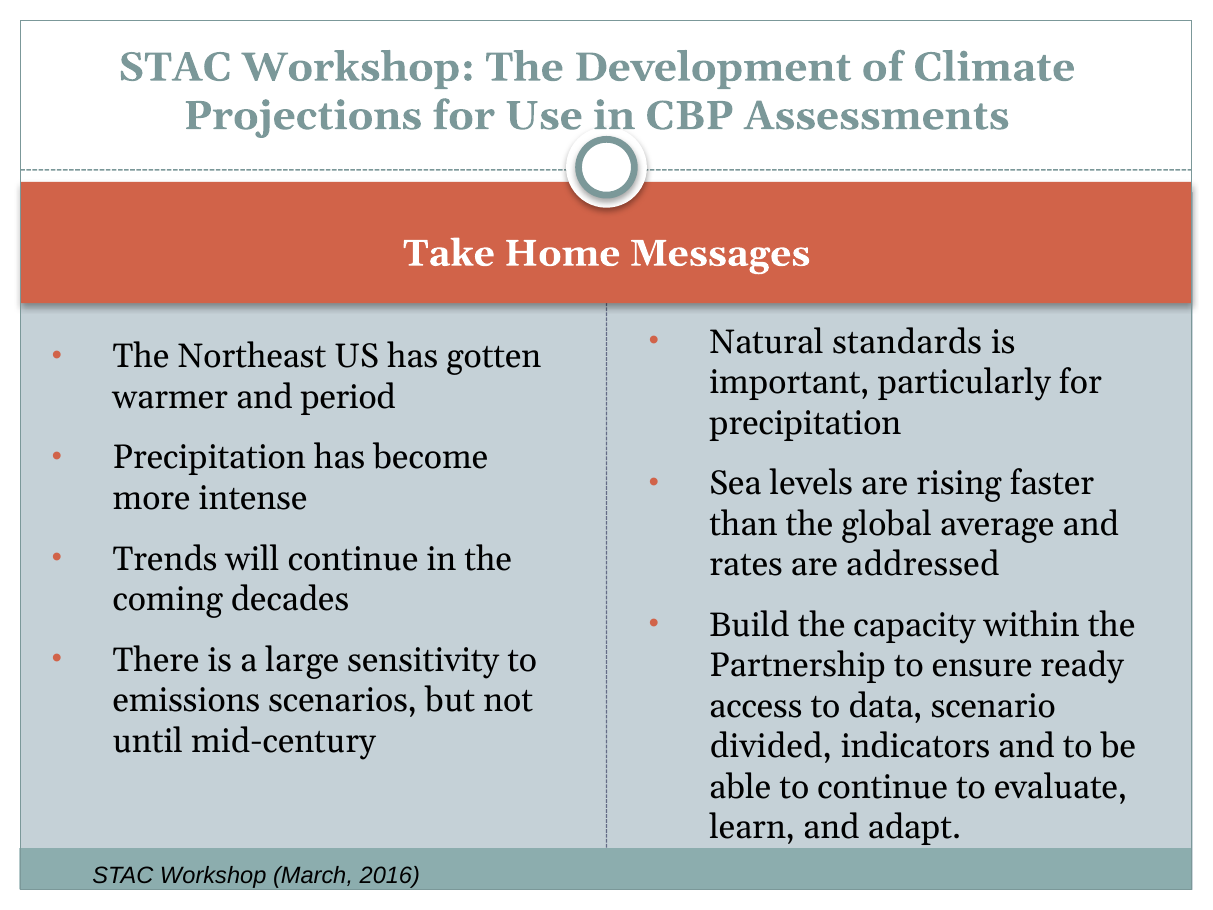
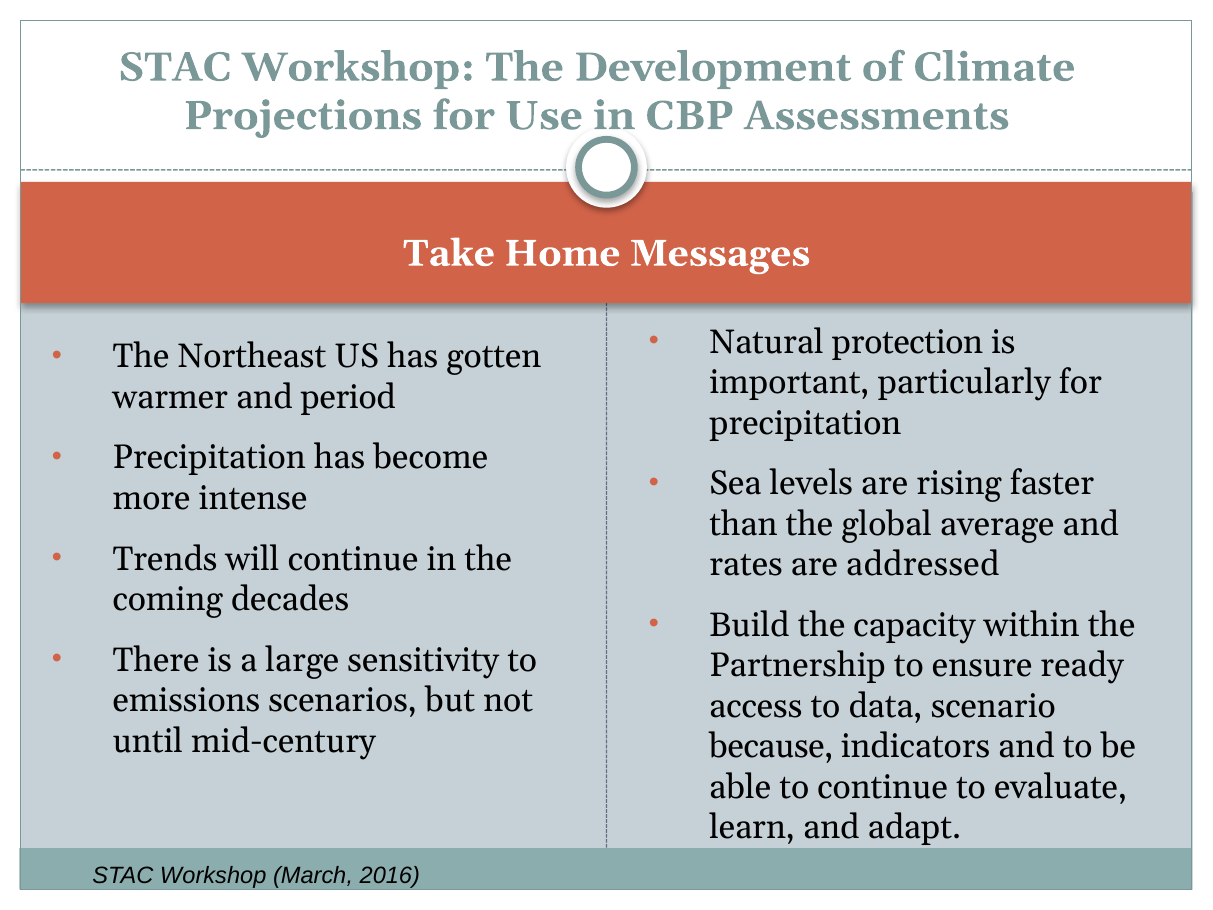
standards: standards -> protection
divided: divided -> because
